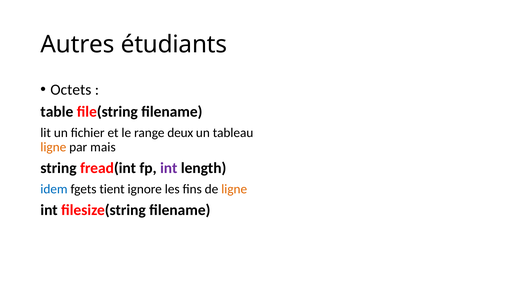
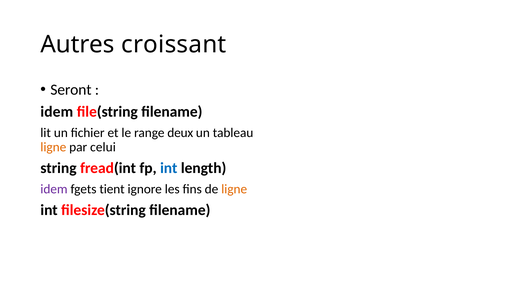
étudiants: étudiants -> croissant
Octets: Octets -> Seront
table at (57, 112): table -> idem
mais: mais -> celui
int at (169, 168) colour: purple -> blue
idem at (54, 189) colour: blue -> purple
